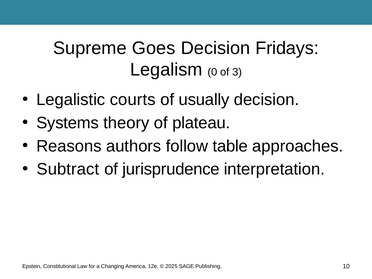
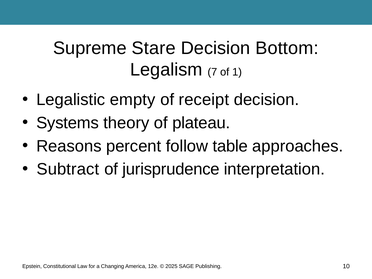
Goes: Goes -> Stare
Fridays: Fridays -> Bottom
0: 0 -> 7
3: 3 -> 1
courts: courts -> empty
usually: usually -> receipt
authors: authors -> percent
